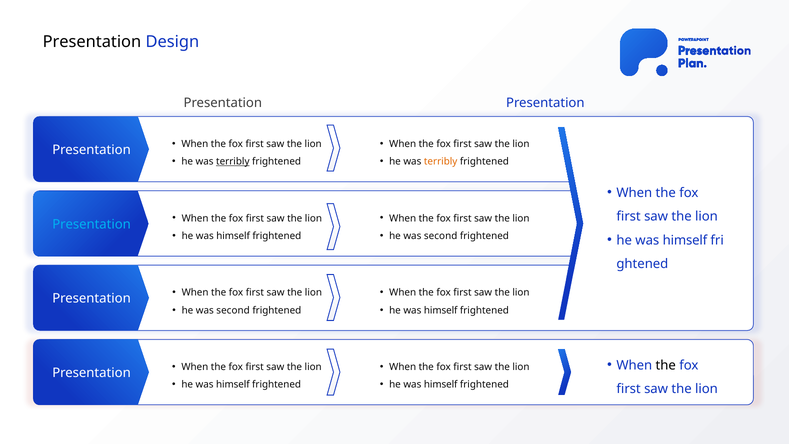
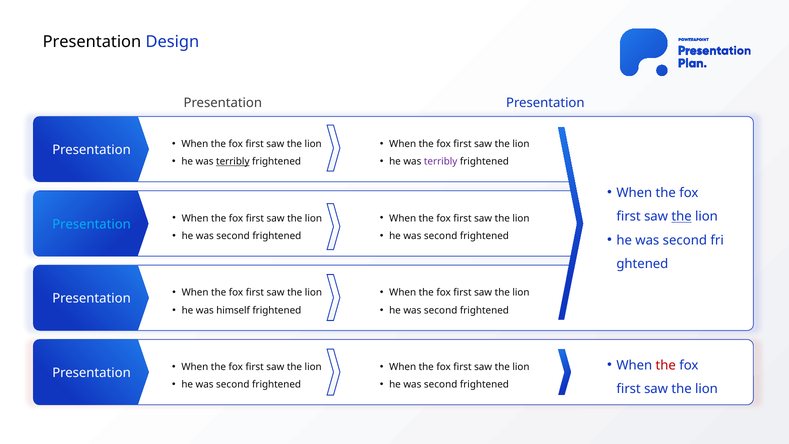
terribly at (441, 162) colour: orange -> purple
the at (682, 216) underline: none -> present
himself at (233, 236): himself -> second
himself at (685, 240): himself -> second
second at (233, 310): second -> himself
himself at (441, 310): himself -> second
the at (666, 365) colour: black -> red
himself at (233, 385): himself -> second
himself at (441, 385): himself -> second
